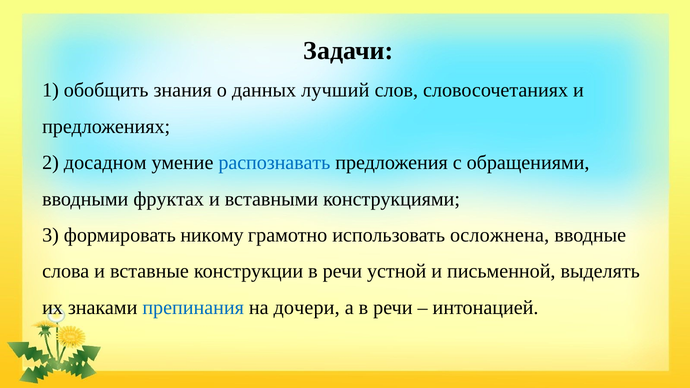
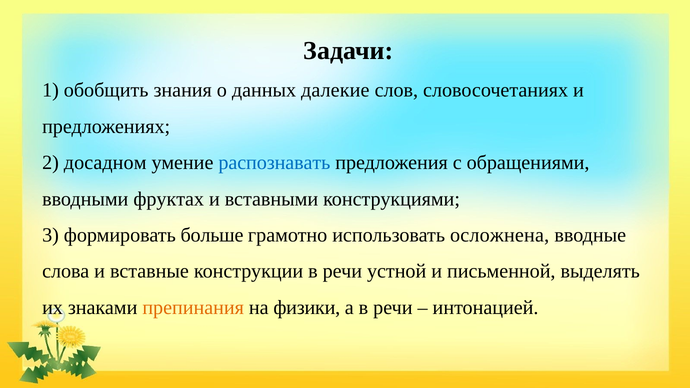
лучший: лучший -> далекие
никому: никому -> больше
препинания colour: blue -> orange
дочери: дочери -> физики
